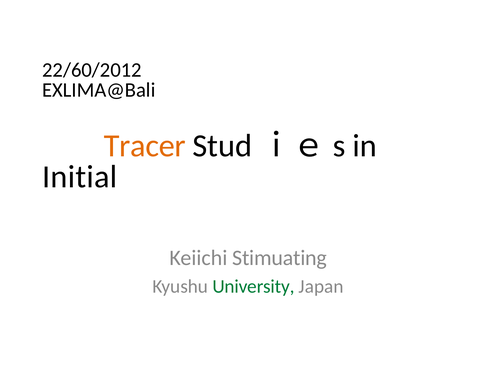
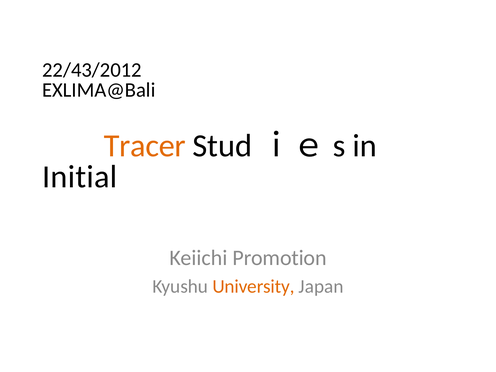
22/60/2012: 22/60/2012 -> 22/43/2012
Stimuating: Stimuating -> Promotion
University colour: green -> orange
